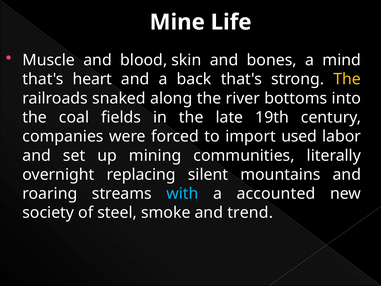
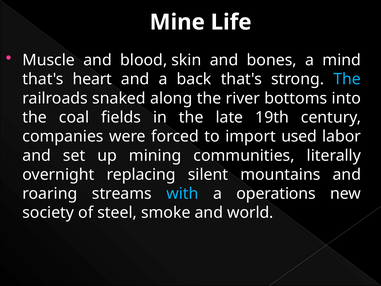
The at (347, 79) colour: yellow -> light blue
accounted: accounted -> operations
trend: trend -> world
